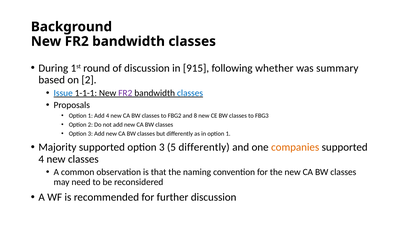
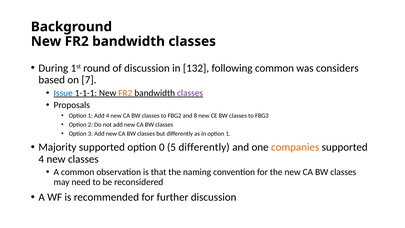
915: 915 -> 132
following whether: whether -> common
summary: summary -> considers
on 2: 2 -> 7
FR2 at (125, 93) colour: purple -> orange
classes at (190, 93) colour: blue -> purple
supported option 3: 3 -> 0
